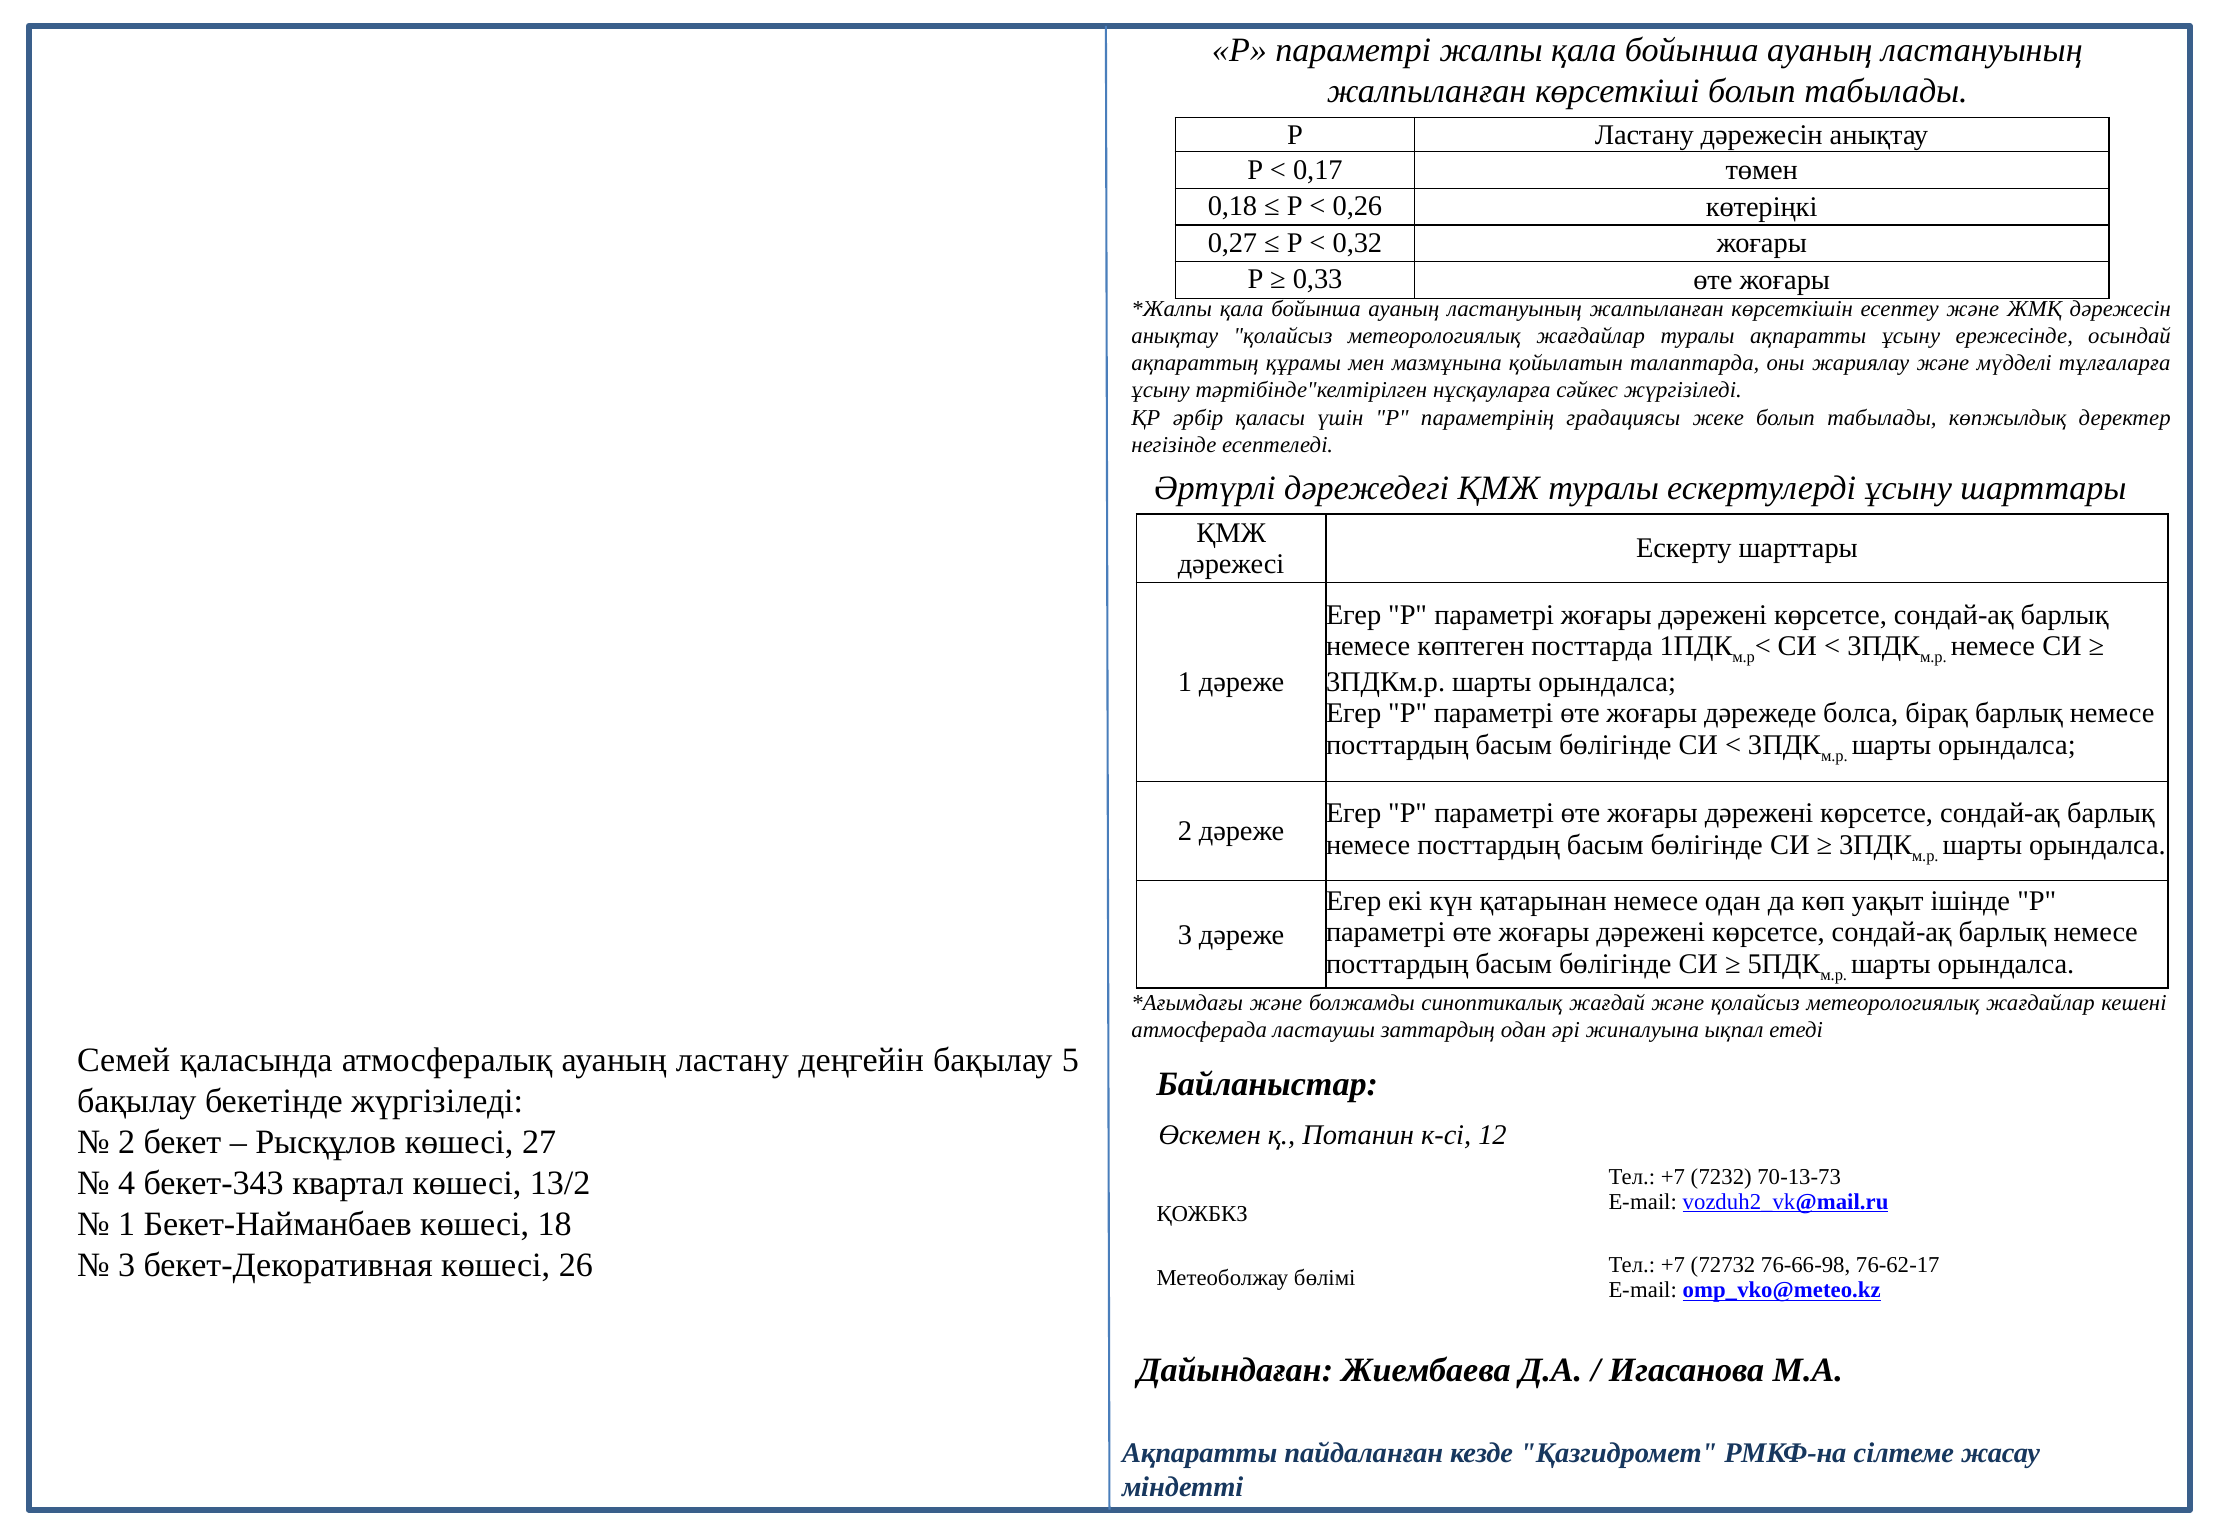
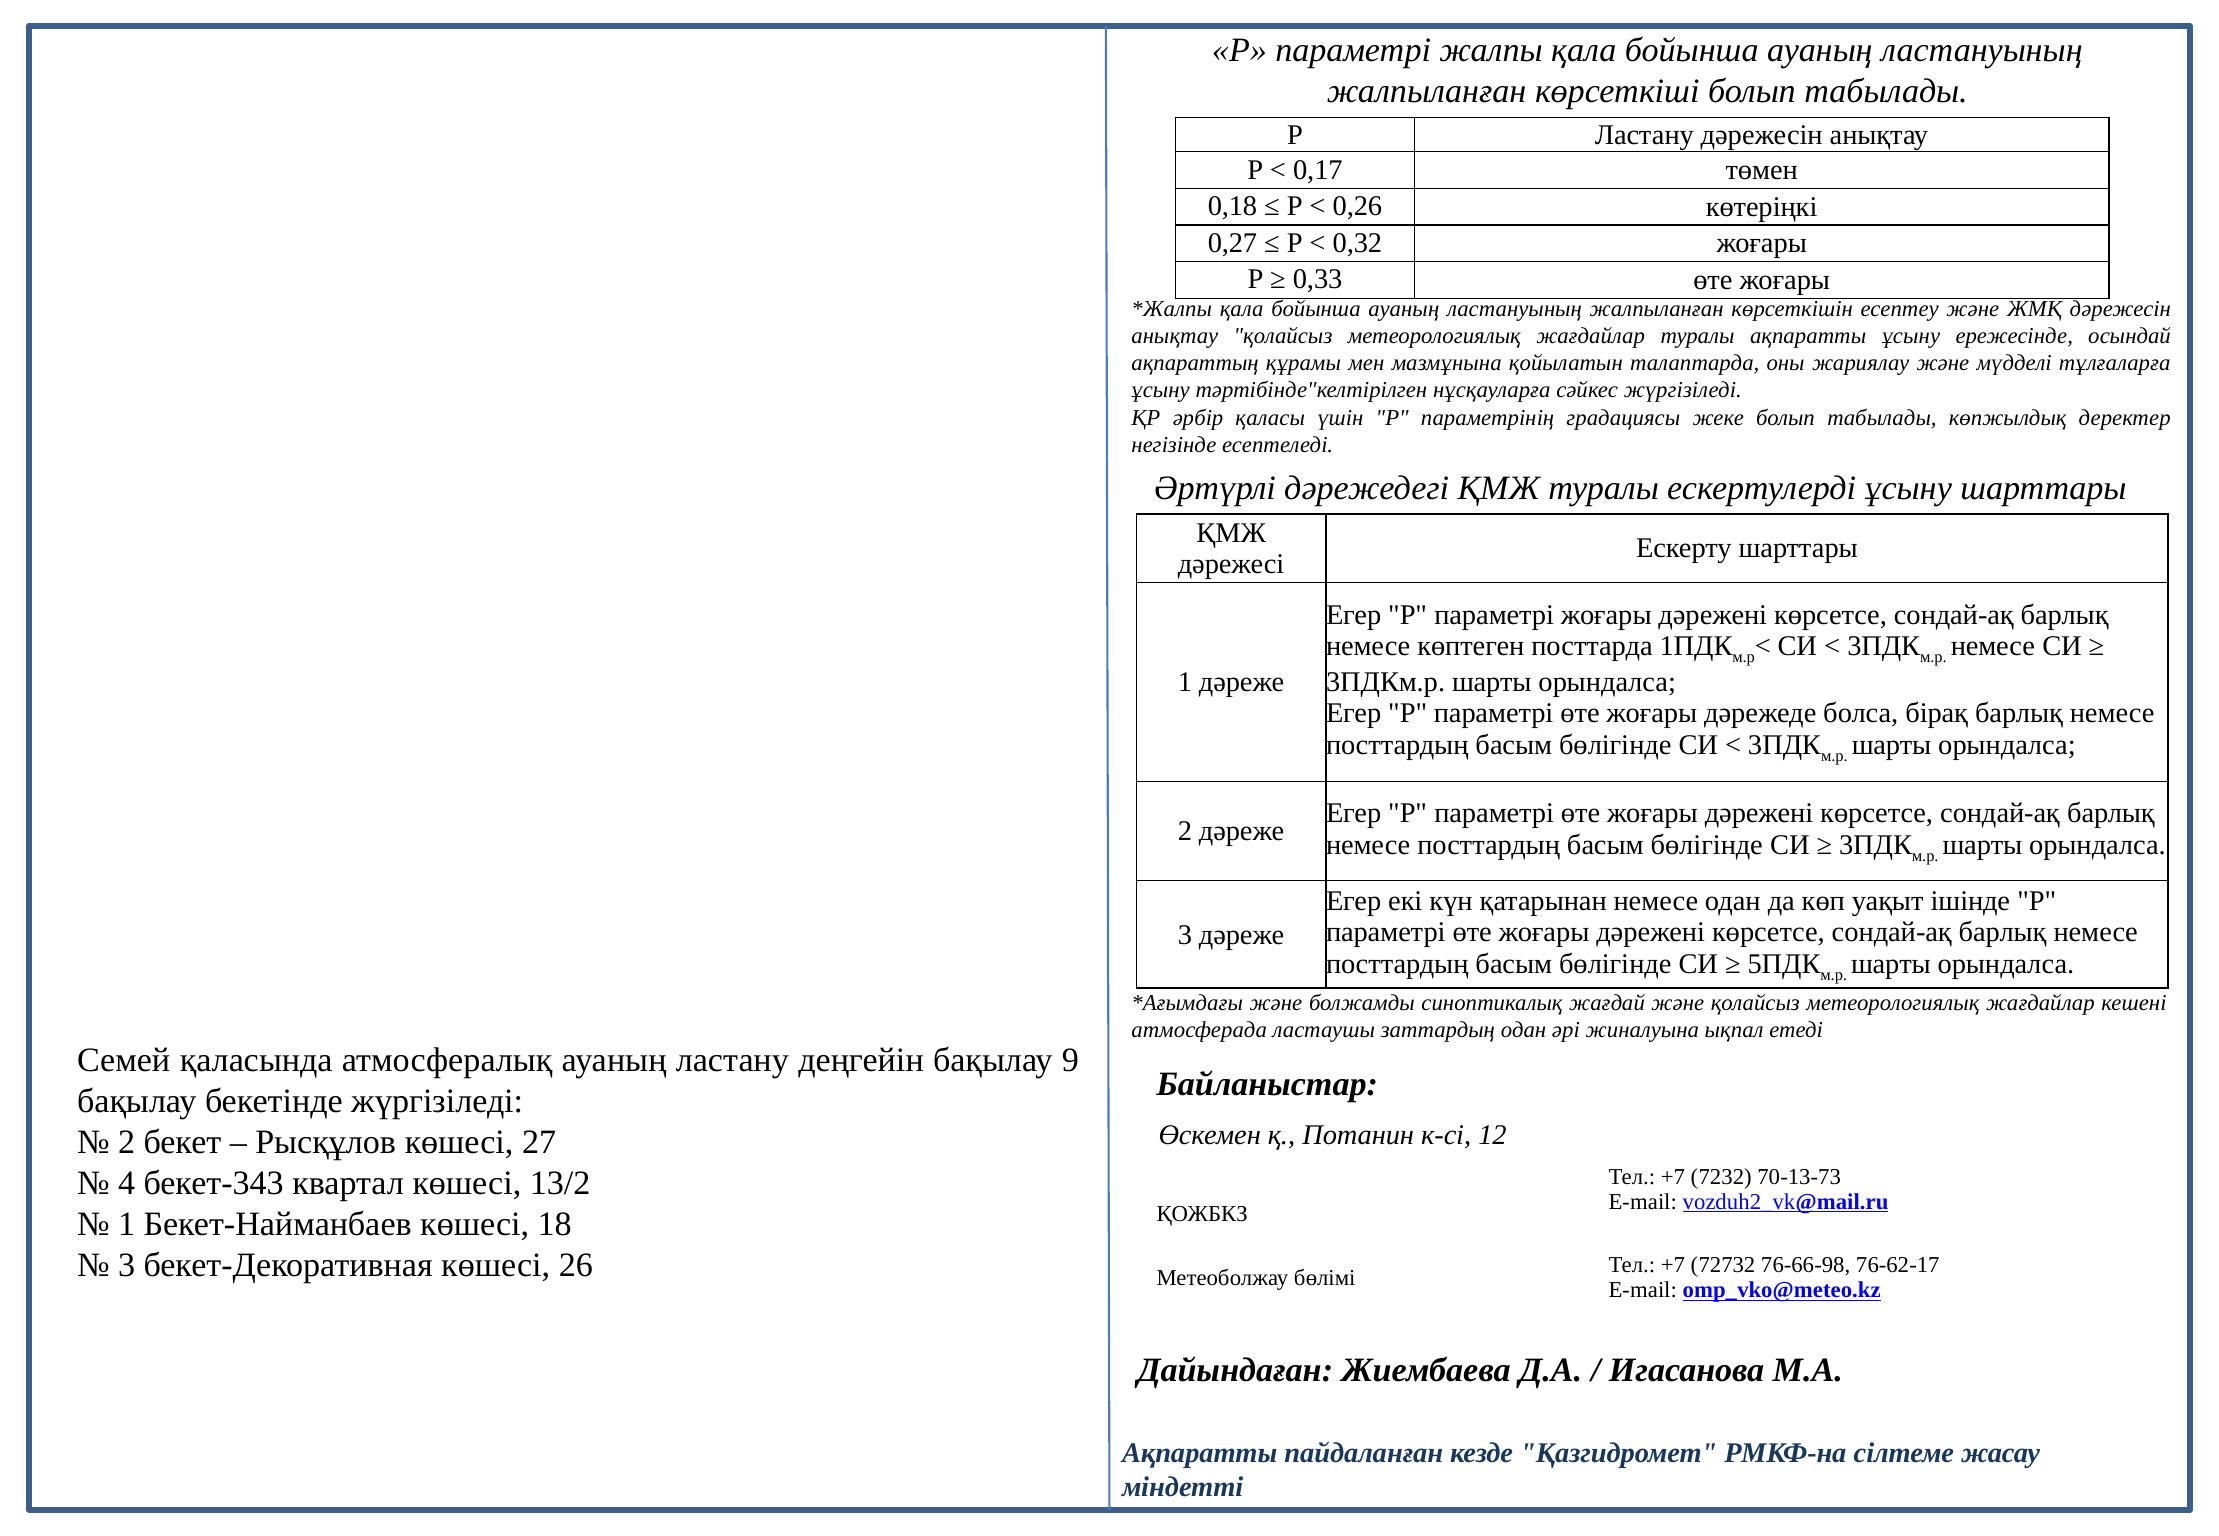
5: 5 -> 9
